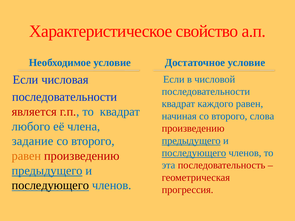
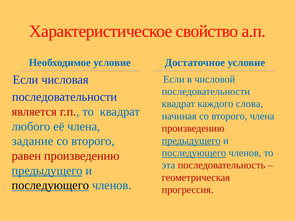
каждого равен: равен -> слова
второго слова: слова -> члена
равен at (26, 156) colour: orange -> red
